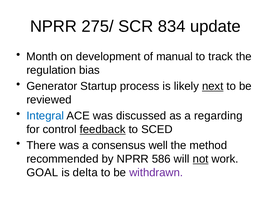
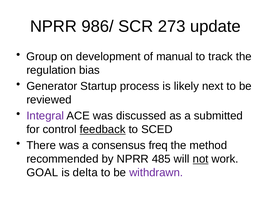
275/: 275/ -> 986/
834: 834 -> 273
Month: Month -> Group
next underline: present -> none
Integral colour: blue -> purple
regarding: regarding -> submitted
well: well -> freq
586: 586 -> 485
